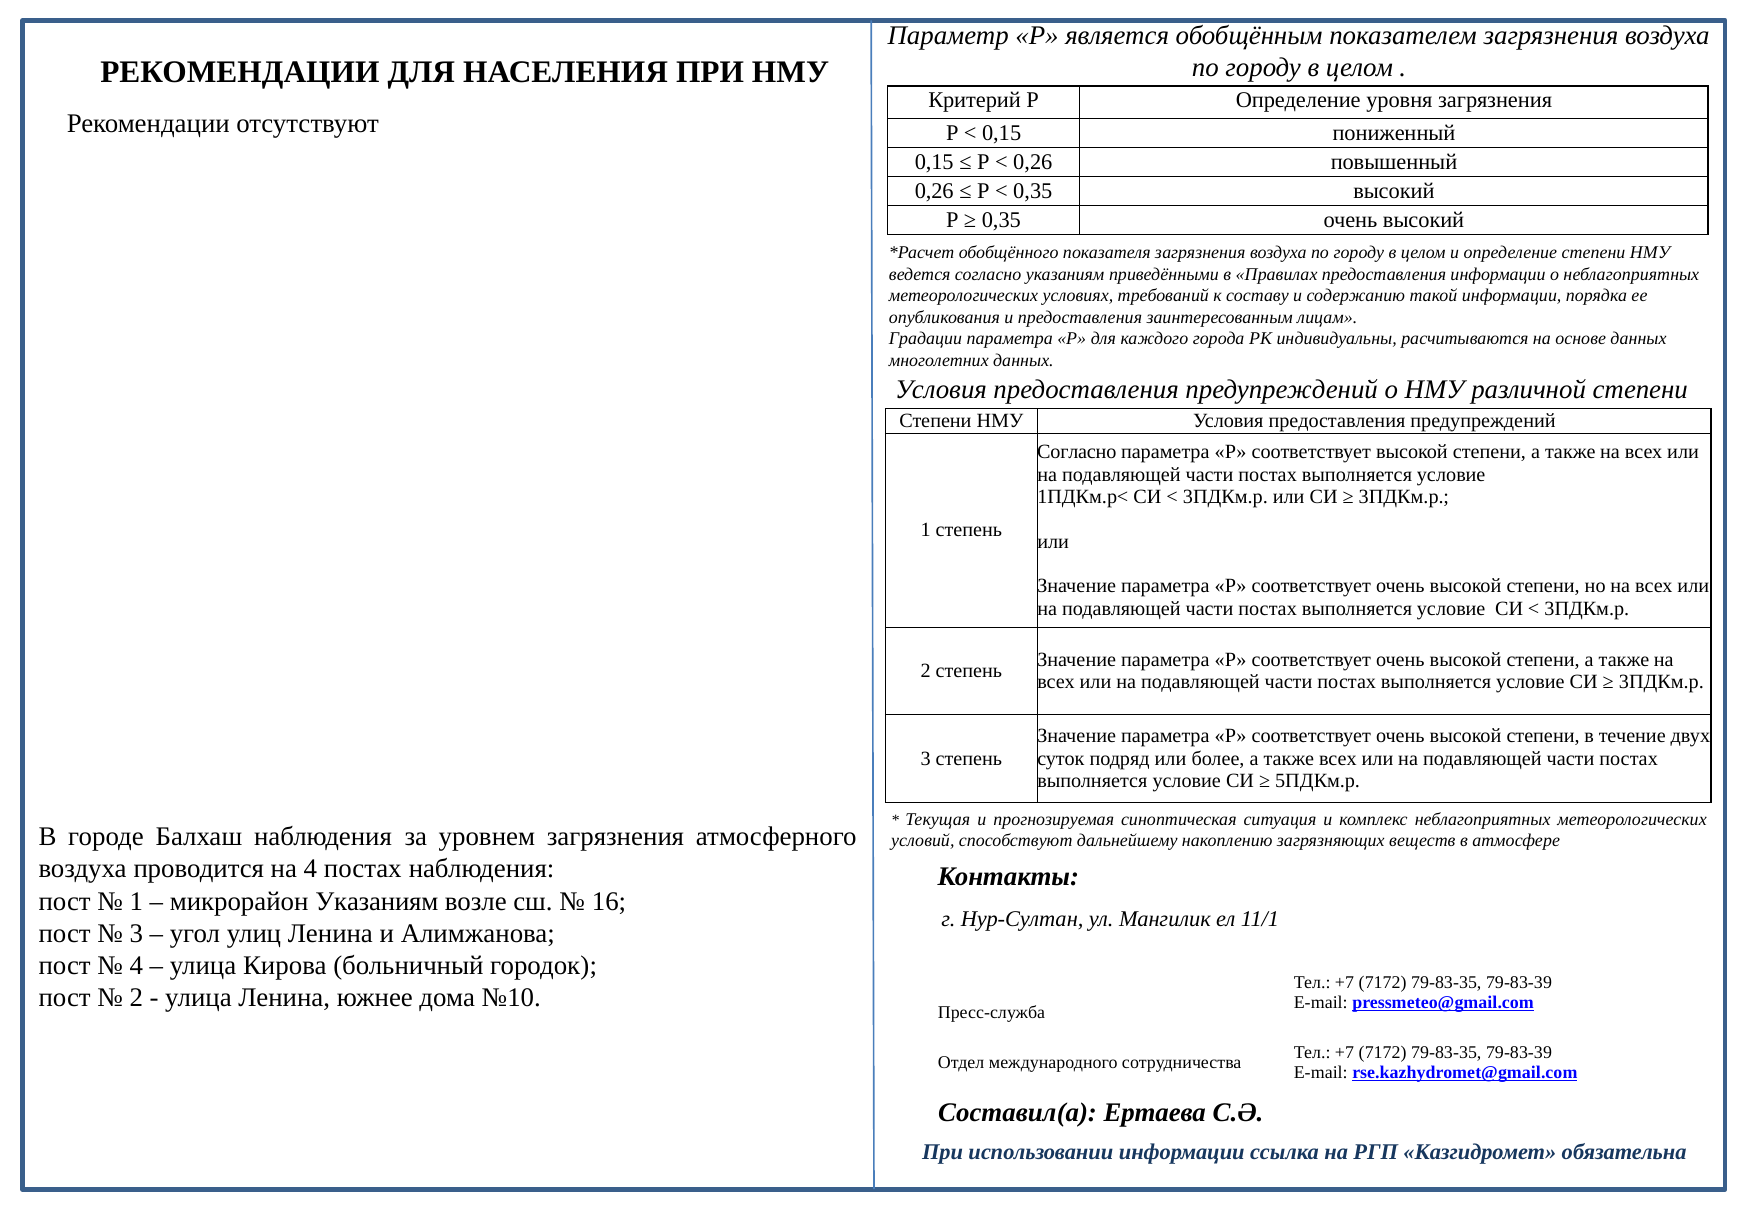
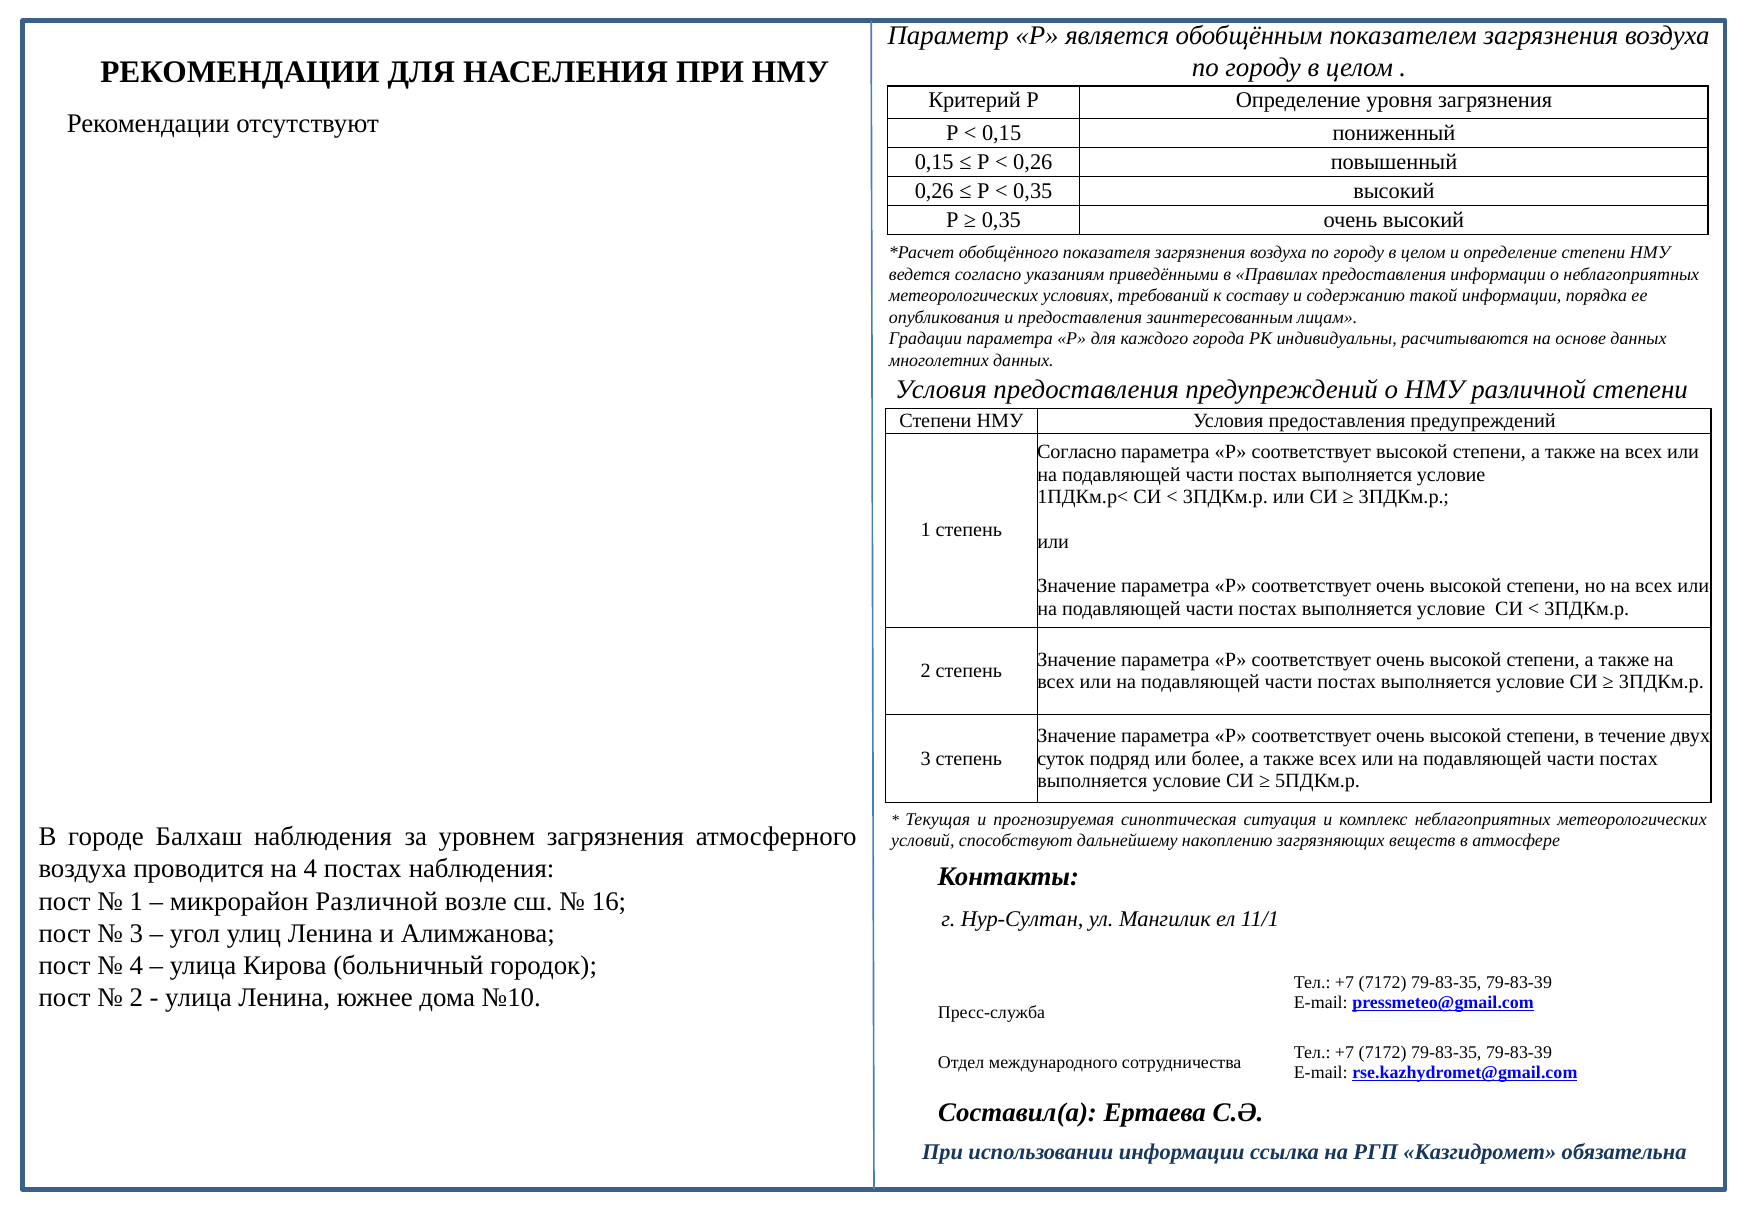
микрорайон Указаниям: Указаниям -> Различной
